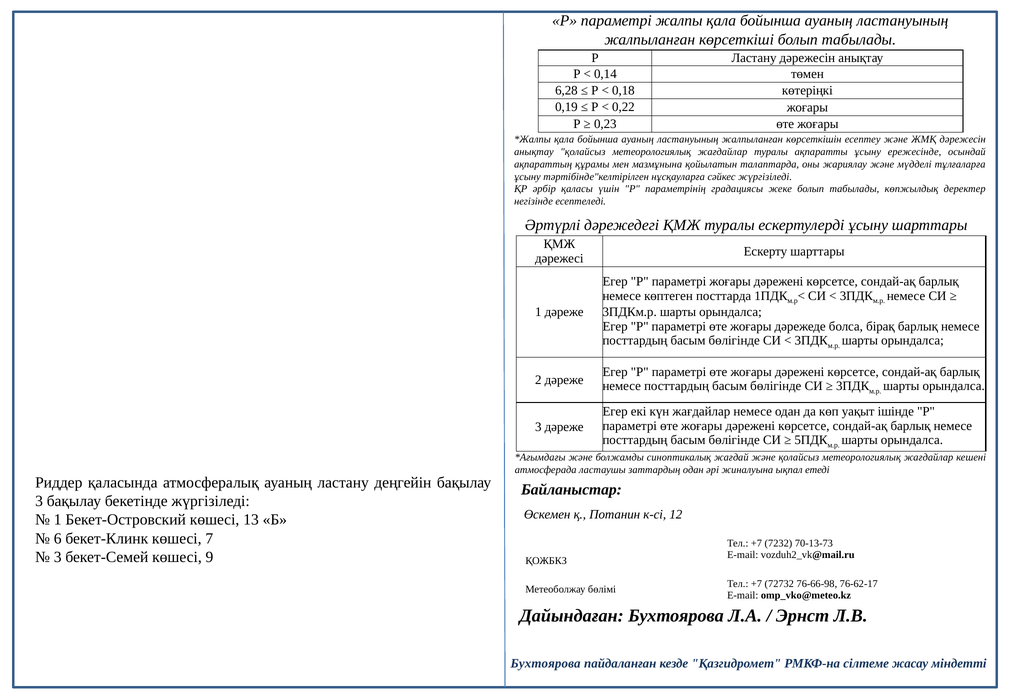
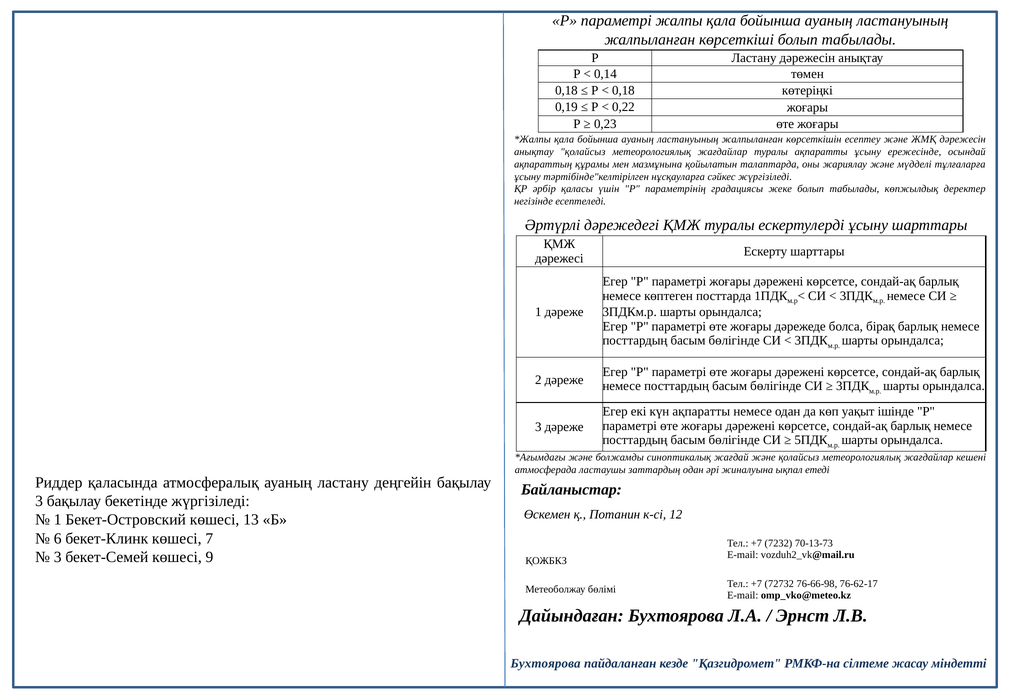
6,28 at (566, 90): 6,28 -> 0,18
күн жағдайлар: жағдайлар -> ақпаратты
